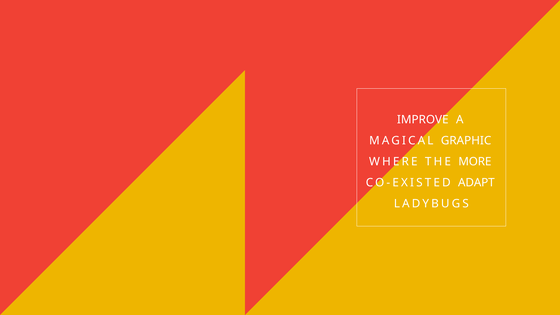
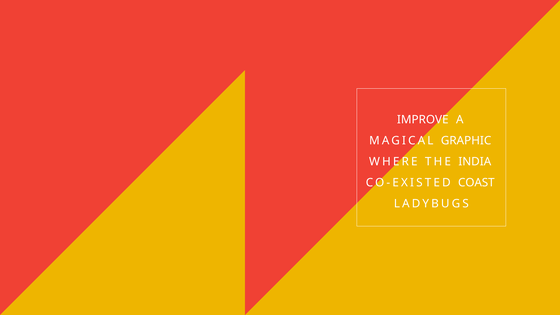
MORE: MORE -> INDIA
ADAPT: ADAPT -> COAST
